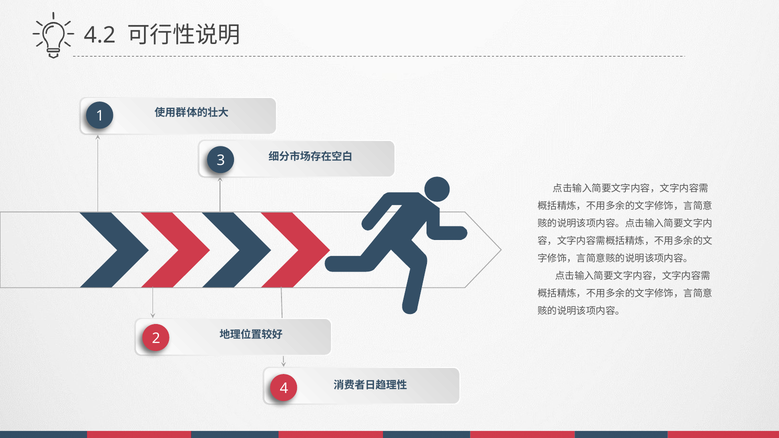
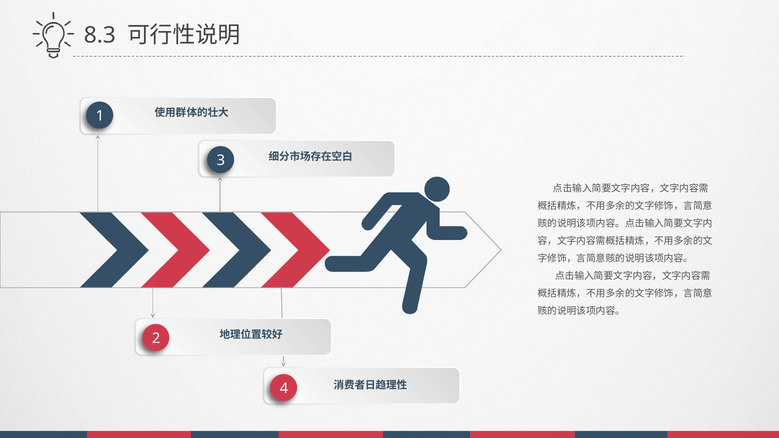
4.2: 4.2 -> 8.3
